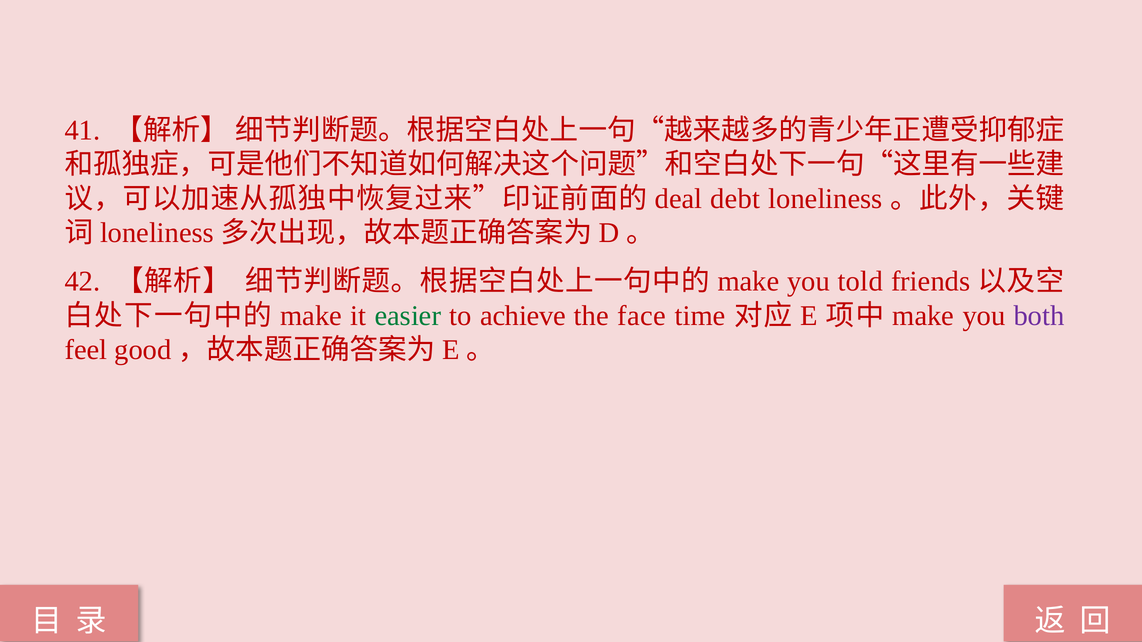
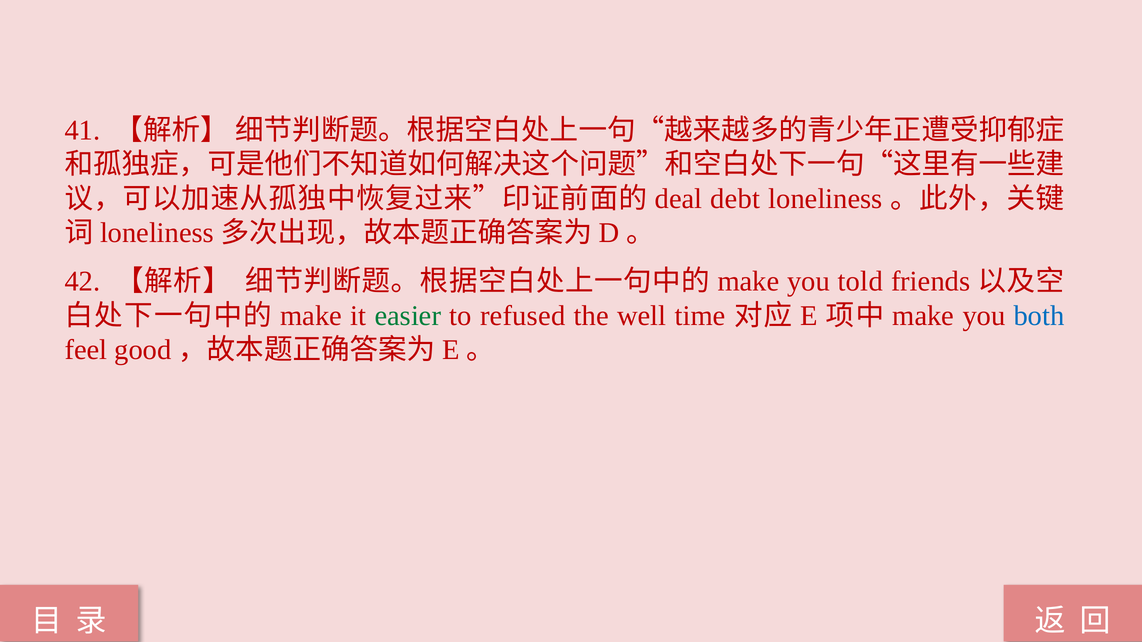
achieve: achieve -> refused
face: face -> well
both colour: purple -> blue
